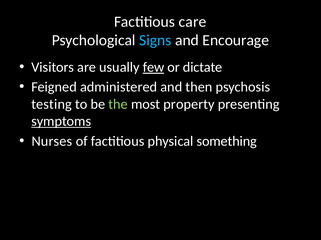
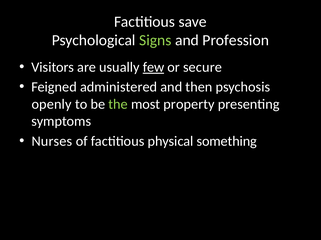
care: care -> save
Signs colour: light blue -> light green
Encourage: Encourage -> Profession
dictate: dictate -> secure
testing: testing -> openly
symptoms underline: present -> none
